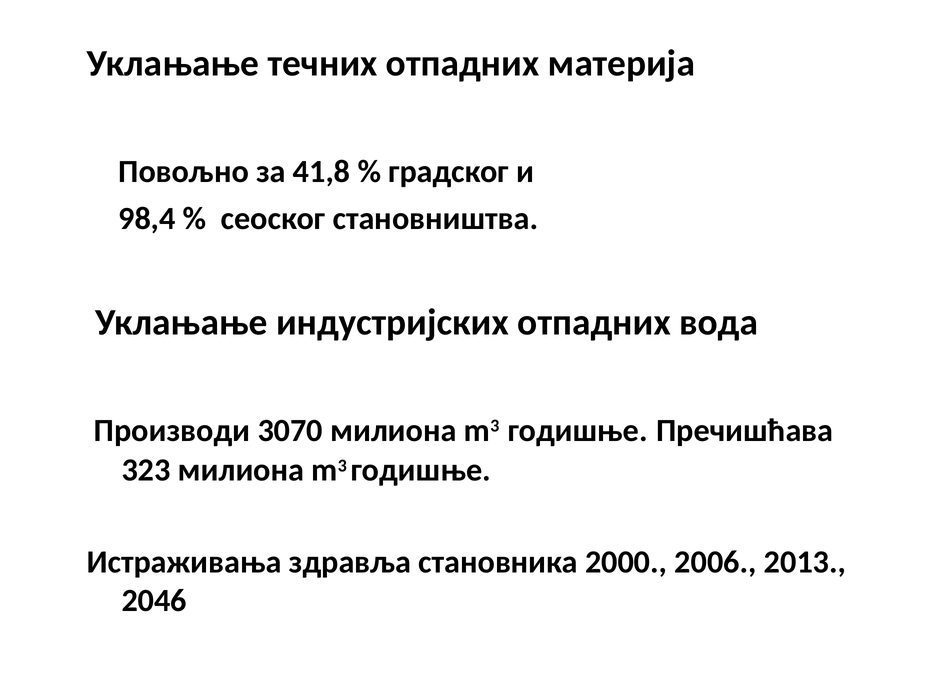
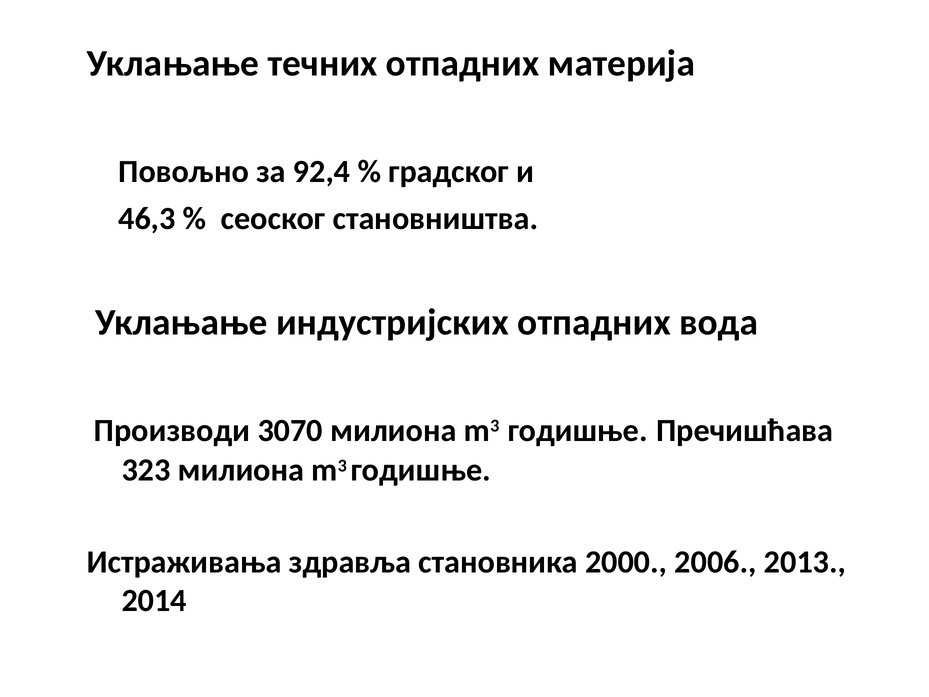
41,8: 41,8 -> 92,4
98,4: 98,4 -> 46,3
2046: 2046 -> 2014
